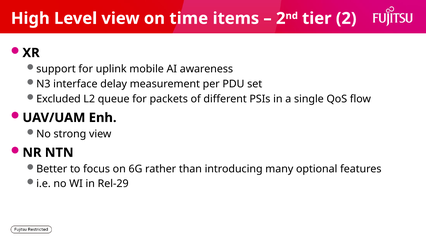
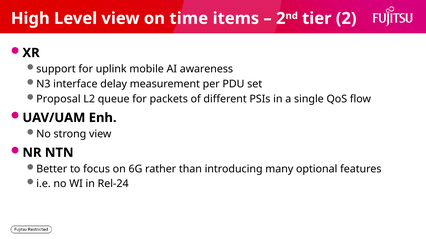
Excluded: Excluded -> Proposal
Rel-29: Rel-29 -> Rel-24
